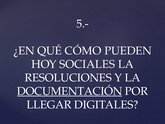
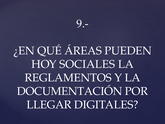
5.-: 5.- -> 9.-
CÓMO: CÓMO -> ÁREAS
RESOLUCIONES: RESOLUCIONES -> REGLAMENTOS
DOCUMENTACIÓN underline: present -> none
